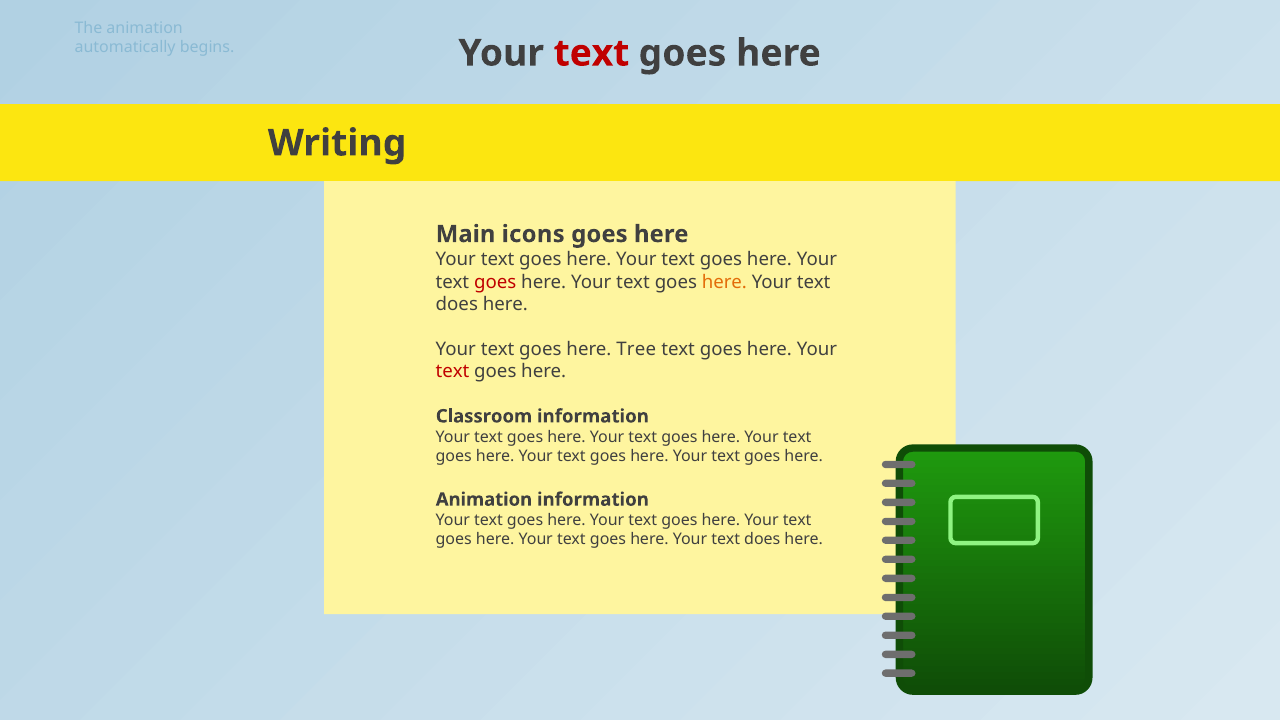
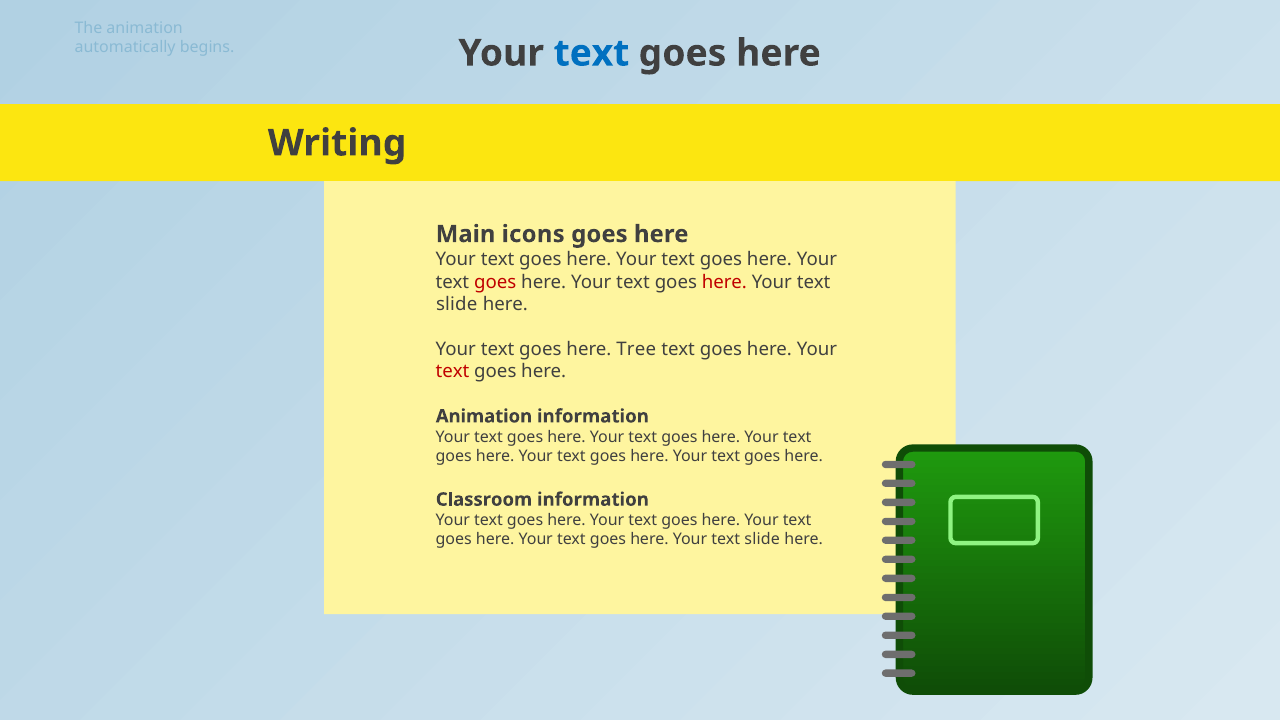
text at (591, 53) colour: red -> blue
here at (724, 282) colour: orange -> red
does at (457, 304): does -> slide
Classroom at (484, 416): Classroom -> Animation
Animation at (484, 500): Animation -> Classroom
does at (762, 539): does -> slide
